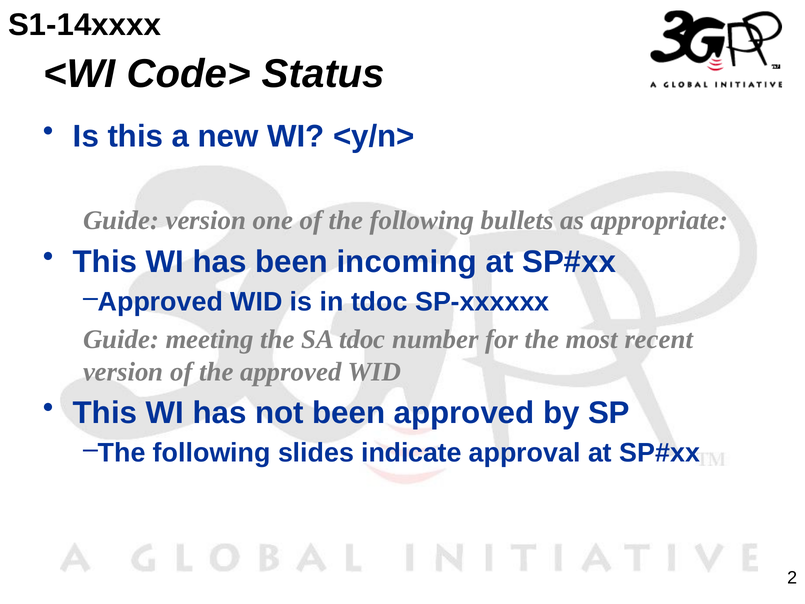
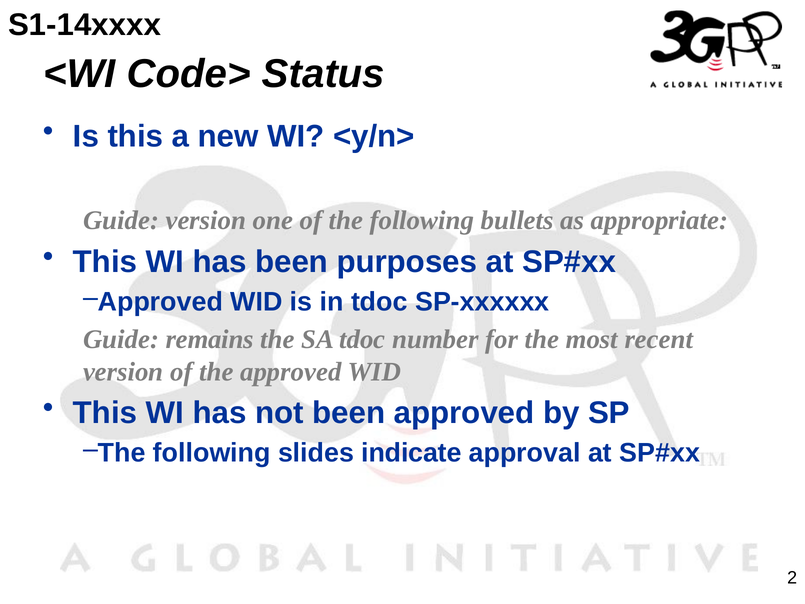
incoming: incoming -> purposes
meeting: meeting -> remains
